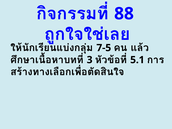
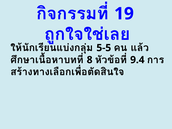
88: 88 -> 19
7-5: 7-5 -> 5-5
3: 3 -> 8
5.1: 5.1 -> 9.4
